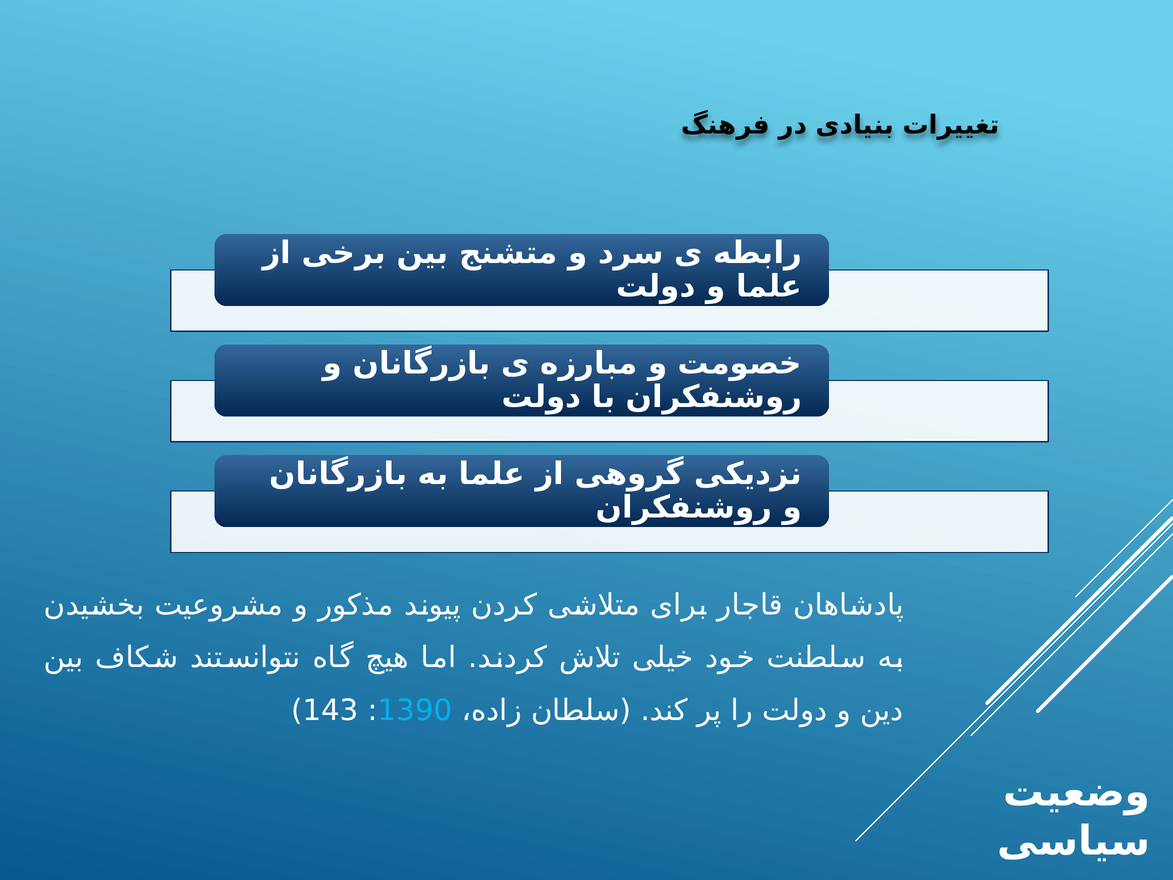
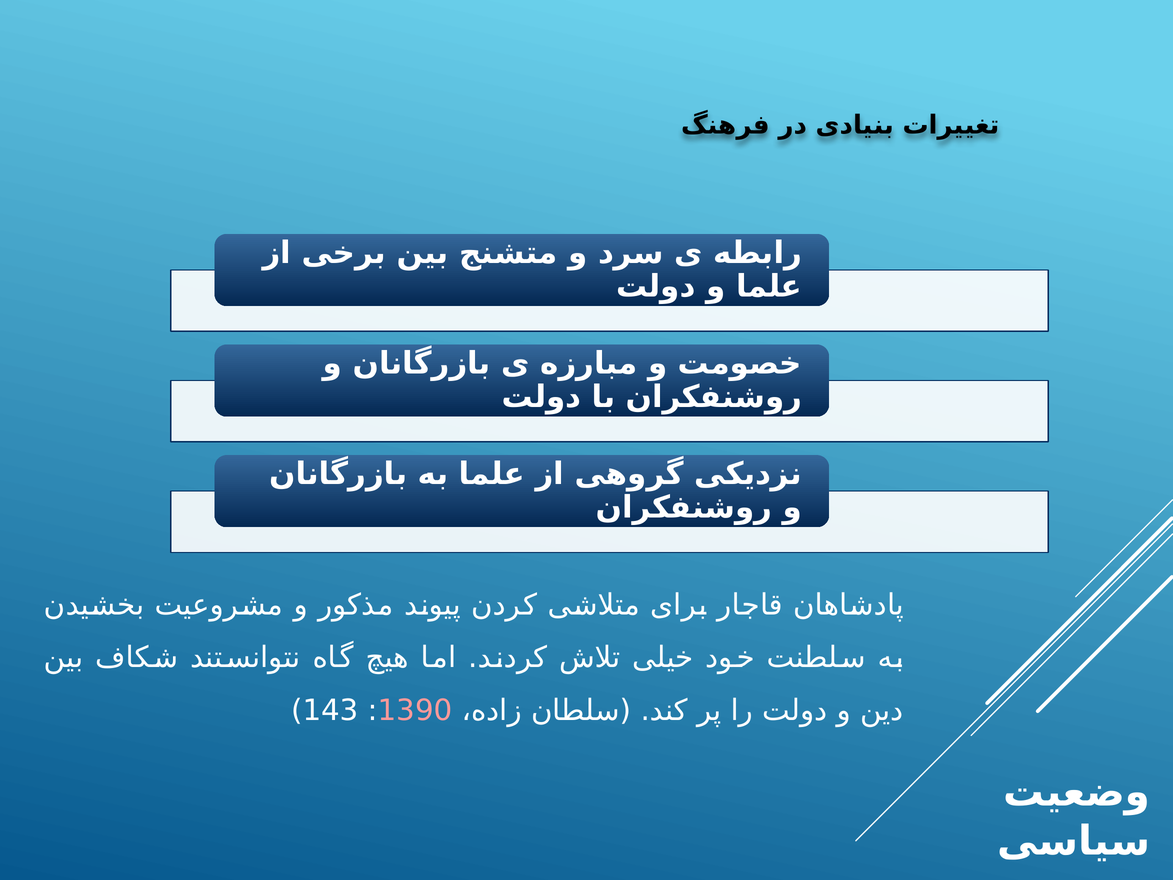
1390 colour: light blue -> pink
